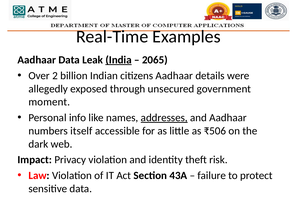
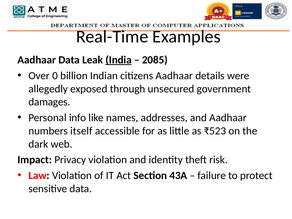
2065: 2065 -> 2085
2: 2 -> 0
moment: moment -> damages
addresses underline: present -> none
₹506: ₹506 -> ₹523
